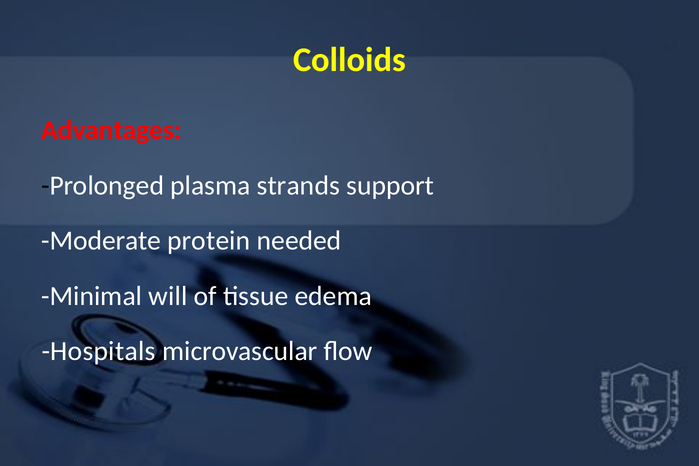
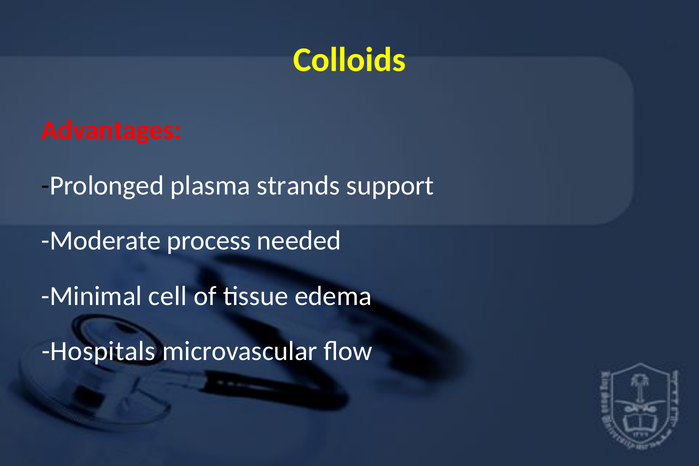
protein: protein -> process
will: will -> cell
